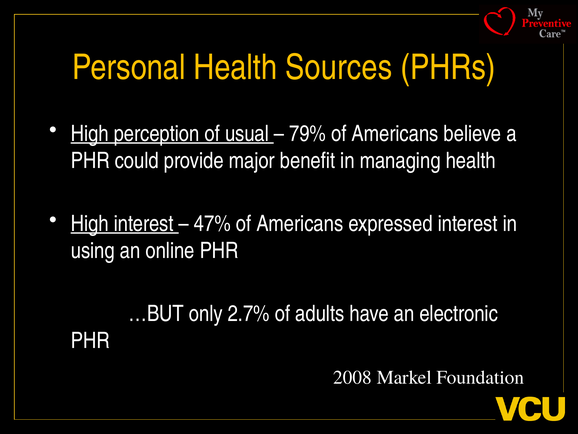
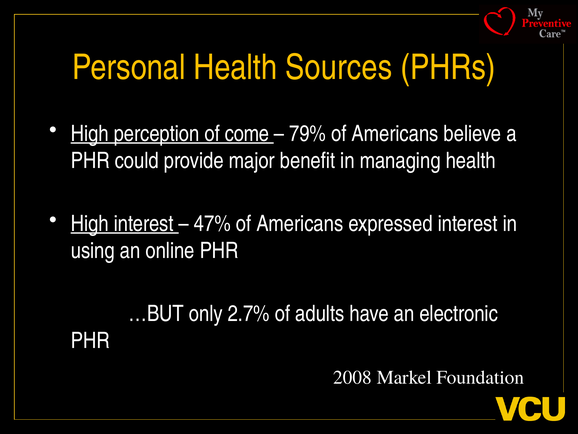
usual: usual -> come
